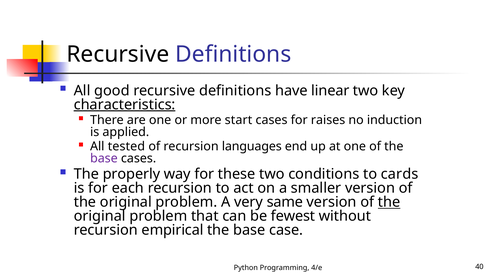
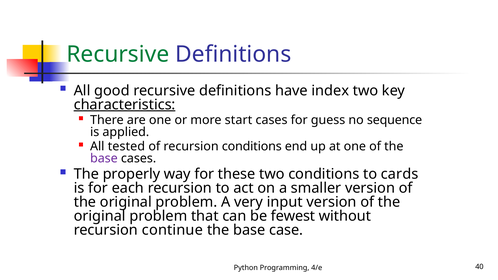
Recursive at (118, 54) colour: black -> green
linear: linear -> index
raises: raises -> guess
induction: induction -> sequence
recursion languages: languages -> conditions
same: same -> input
the at (389, 202) underline: present -> none
empirical: empirical -> continue
